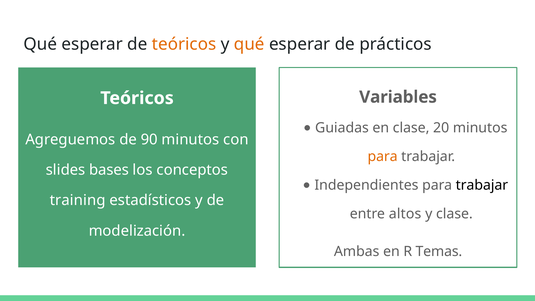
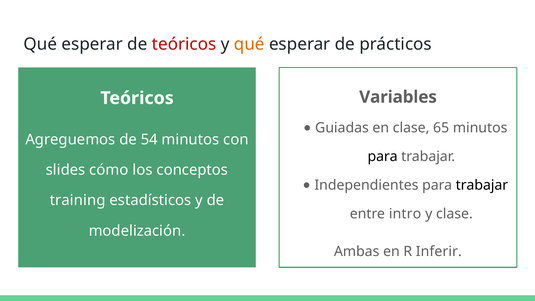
teóricos at (184, 44) colour: orange -> red
20: 20 -> 65
90: 90 -> 54
para at (383, 156) colour: orange -> black
bases: bases -> cómo
altos: altos -> intro
Temas: Temas -> Inferir
